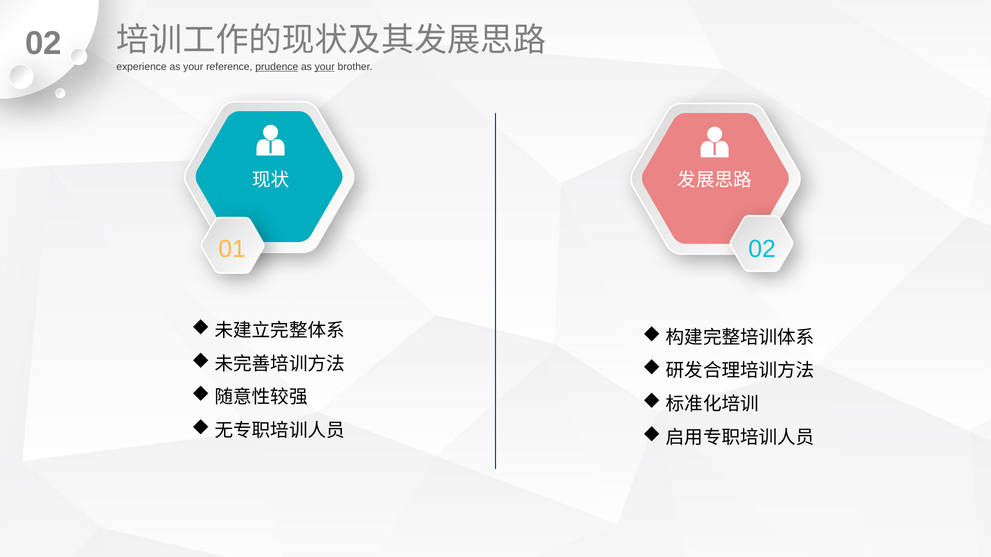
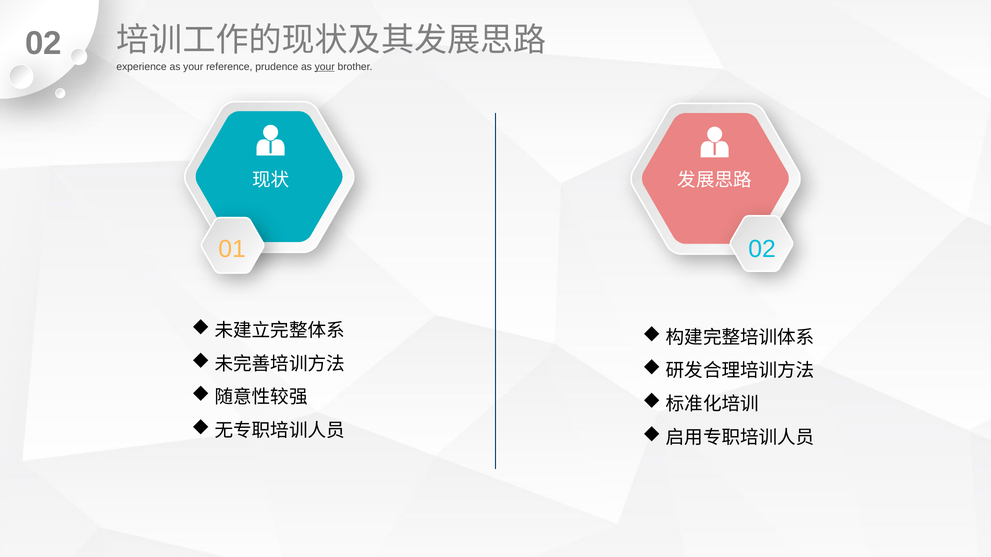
prudence underline: present -> none
